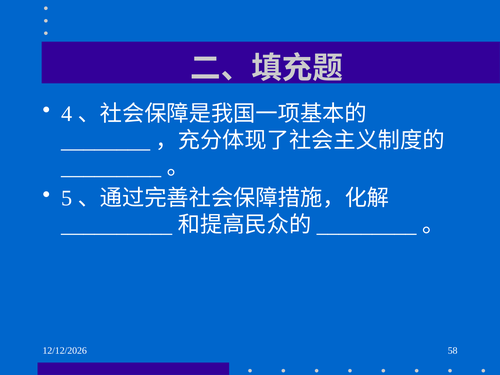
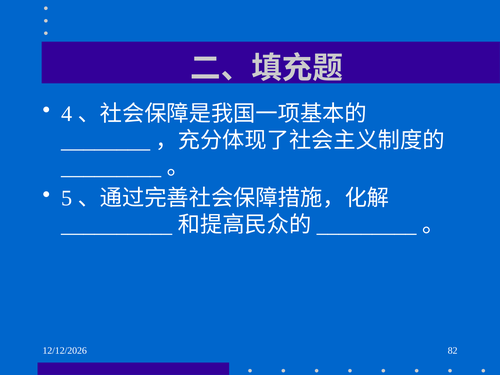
58: 58 -> 82
